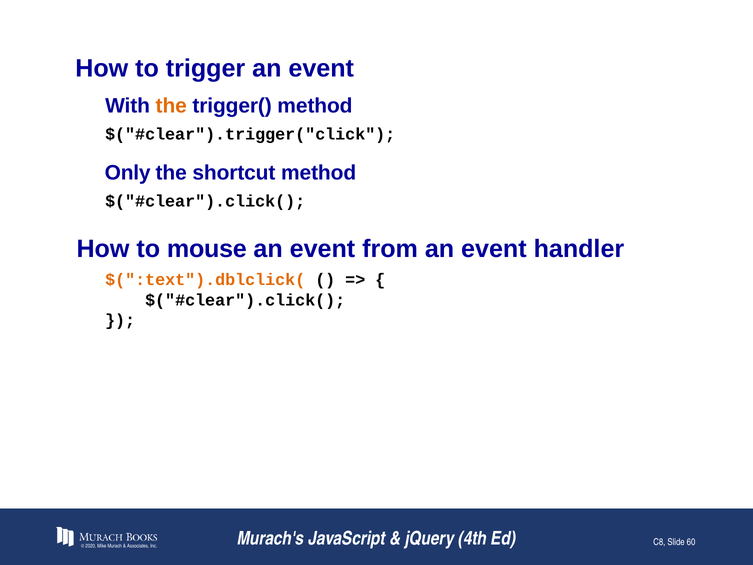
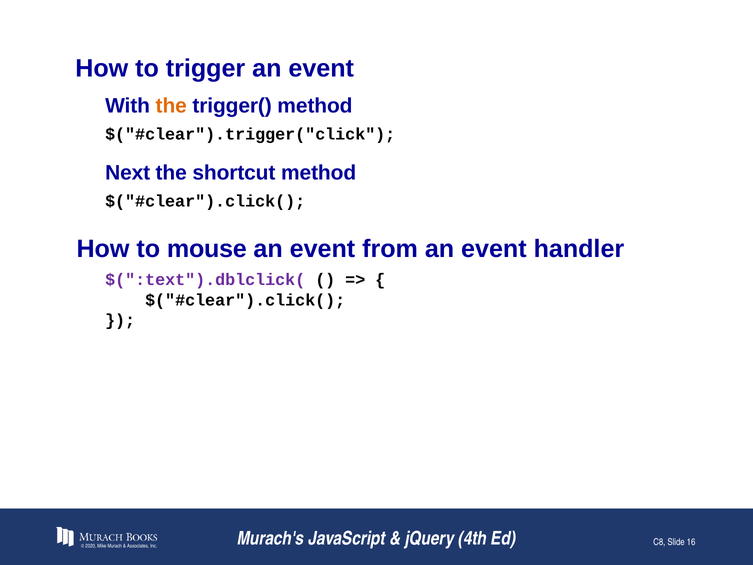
Only: Only -> Next
$(":text").dblclick( colour: orange -> purple
60: 60 -> 16
